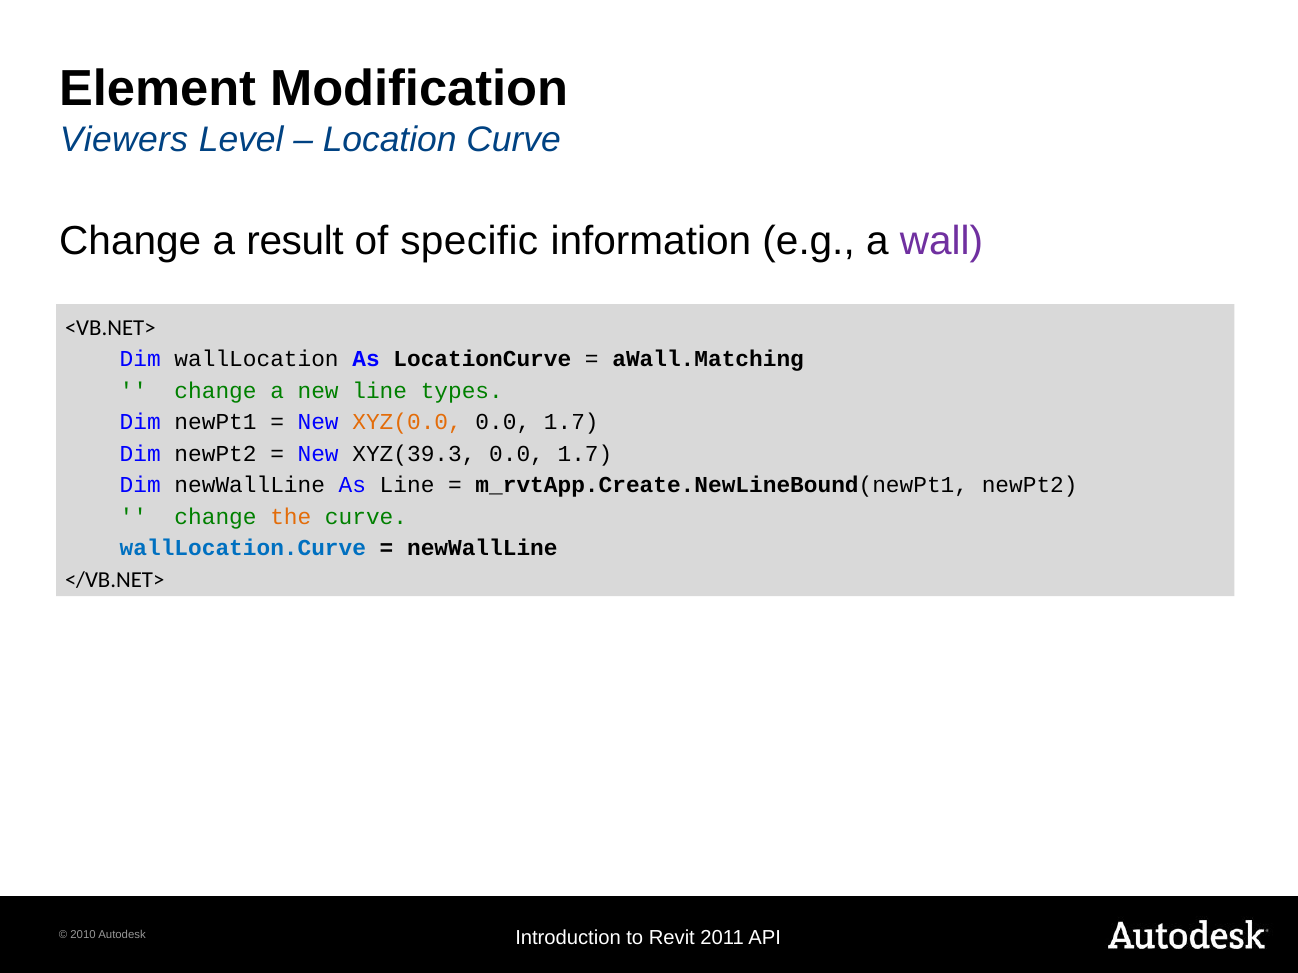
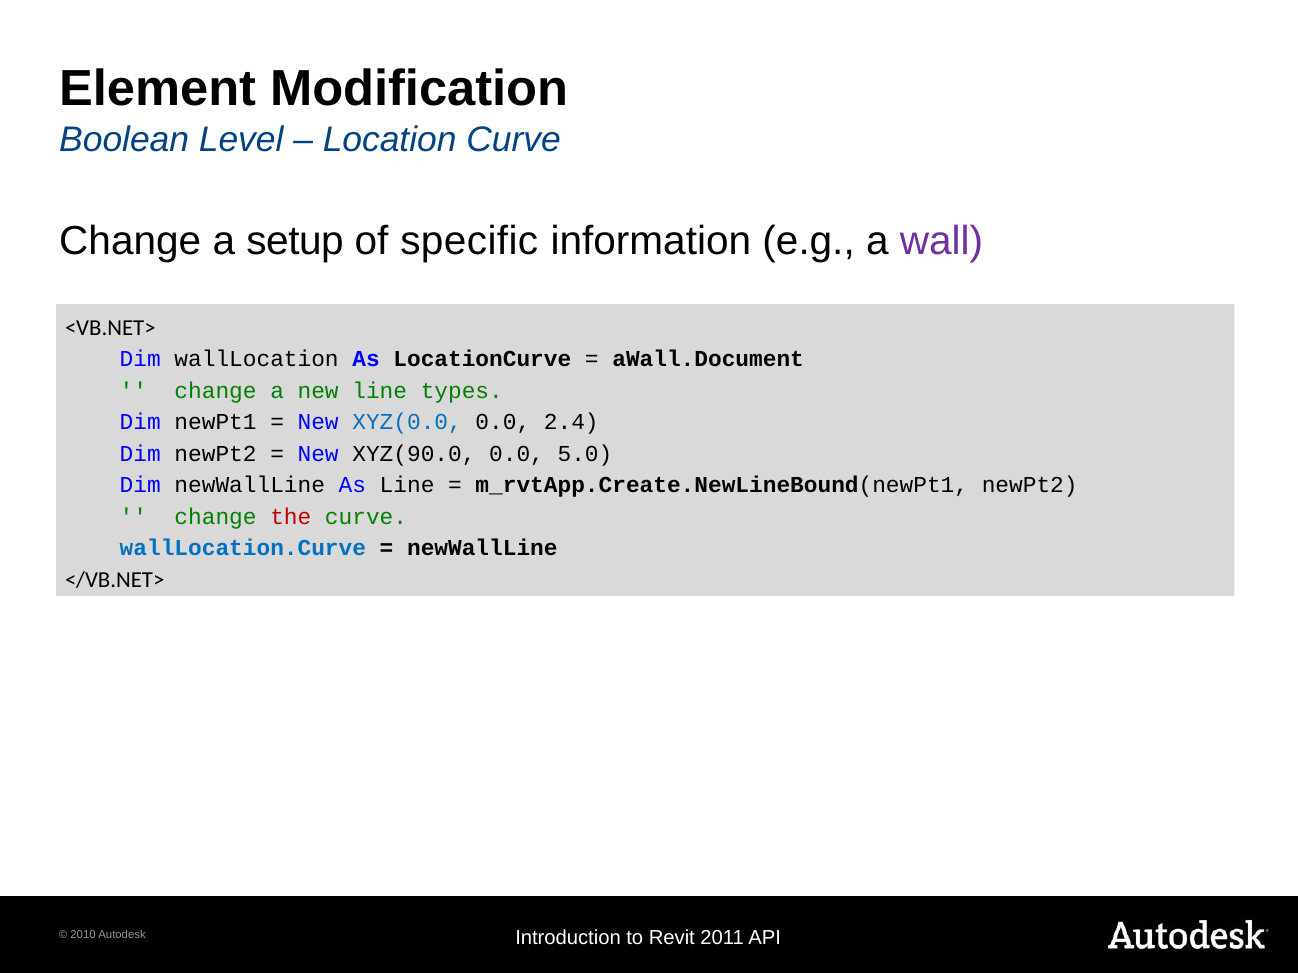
Viewers: Viewers -> Boolean
result: result -> setup
aWall.Matching: aWall.Matching -> aWall.Document
XYZ(0.0 colour: orange -> blue
1.7 at (571, 422): 1.7 -> 2.4
XYZ(39.3: XYZ(39.3 -> XYZ(90.0
1.7 at (585, 454): 1.7 -> 5.0
the colour: orange -> red
